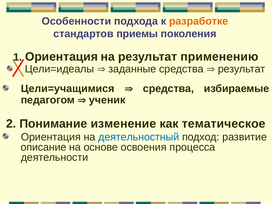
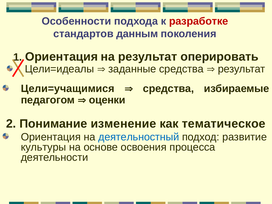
разработке colour: orange -> red
приемы: приемы -> данным
применению: применению -> оперировать
ученик: ученик -> оценки
описание: описание -> культуры
